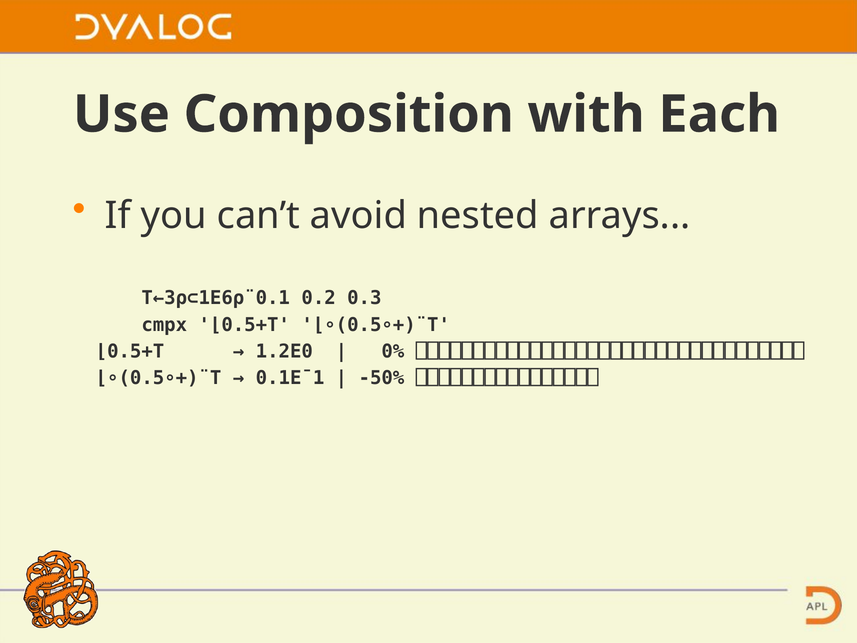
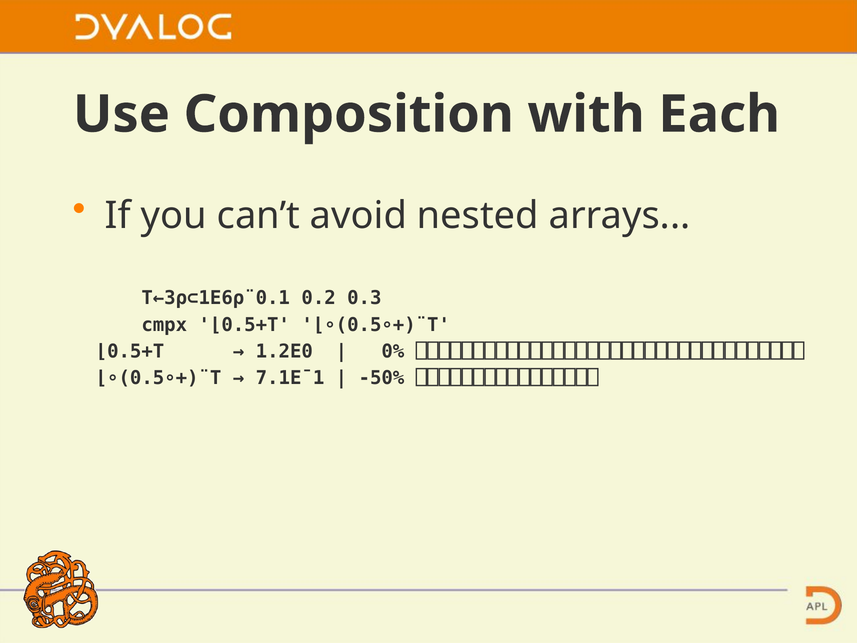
0.1E¯1: 0.1E¯1 -> 7.1E¯1
